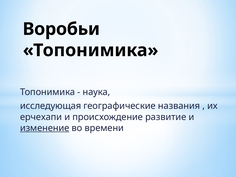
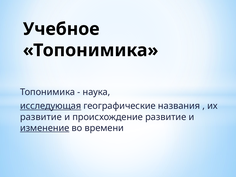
Воробьи: Воробьи -> Учебное
исследующая underline: none -> present
ерчехапи at (41, 117): ерчехапи -> развитие
